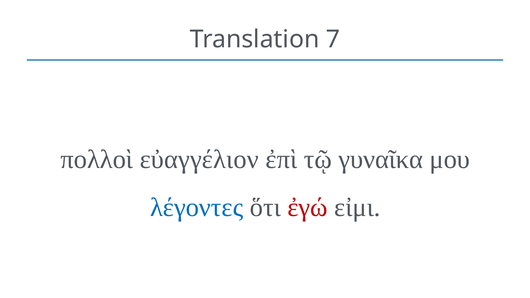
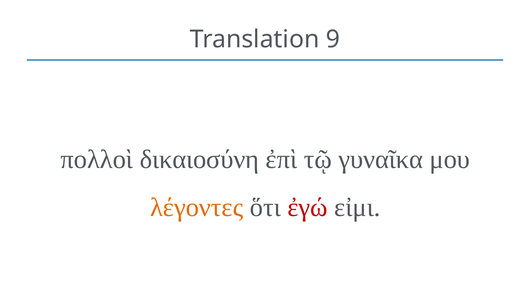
7: 7 -> 9
εὐαγγέλιον: εὐαγγέλιον -> δικαιοσύνη
λέγοντες colour: blue -> orange
